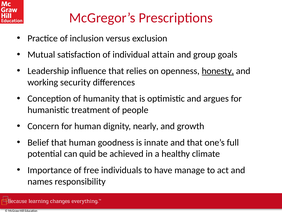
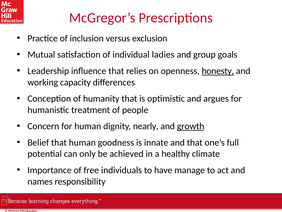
attain: attain -> ladies
security: security -> capacity
growth underline: none -> present
quid: quid -> only
